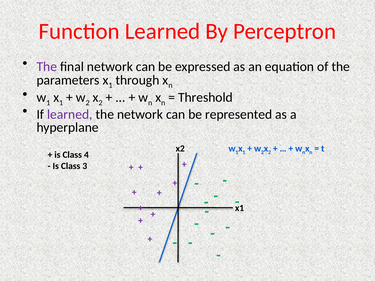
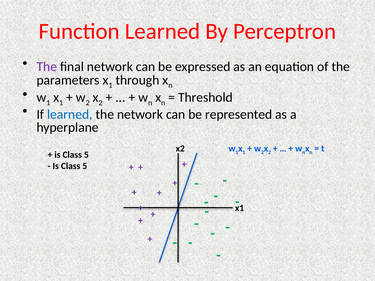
learned at (70, 114) colour: purple -> blue
4 at (86, 155): 4 -> 5
3 at (85, 166): 3 -> 5
